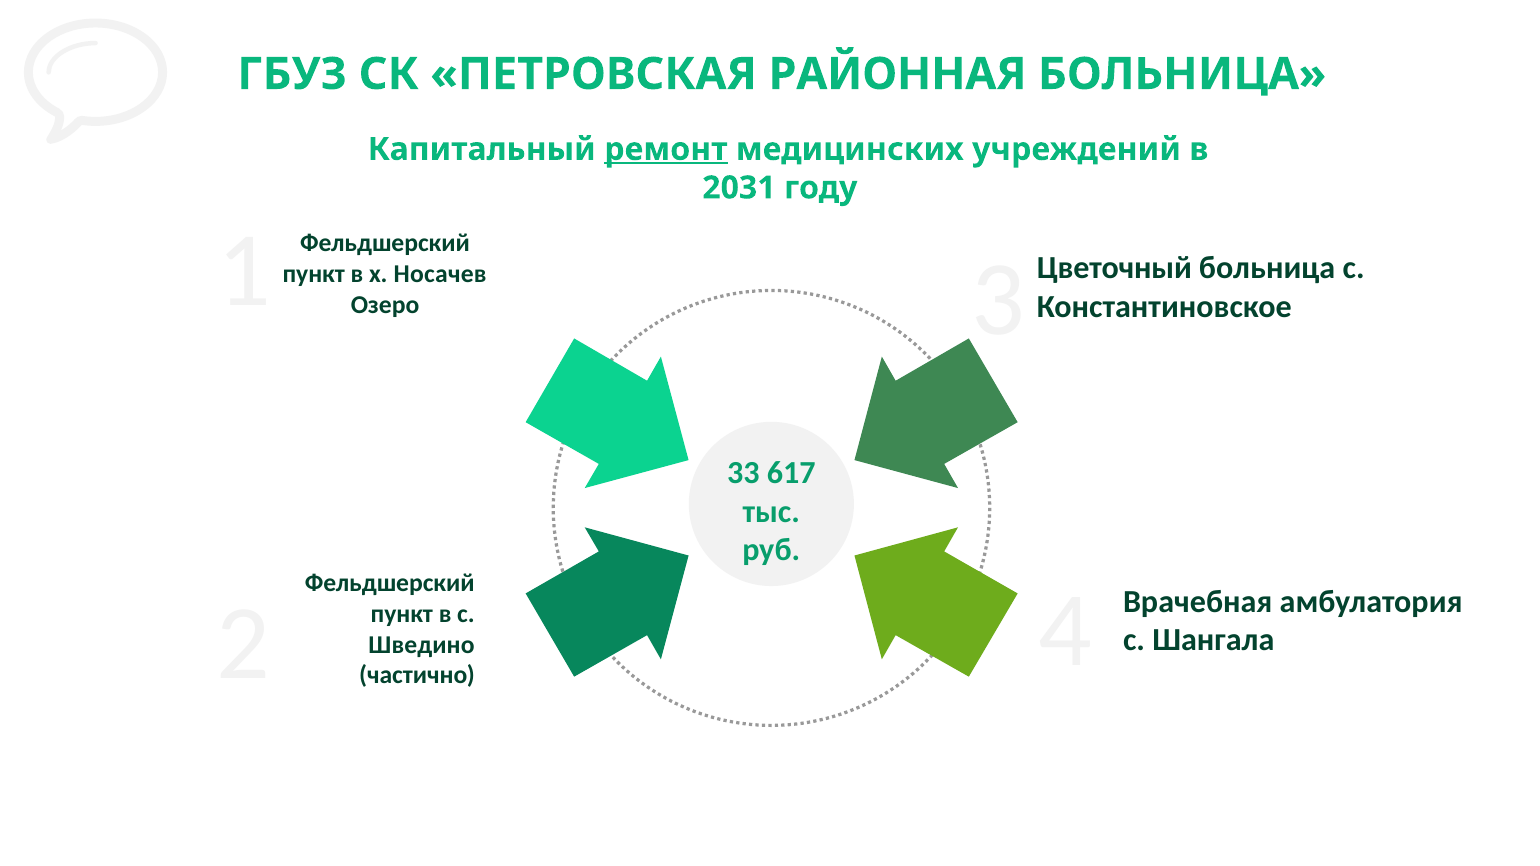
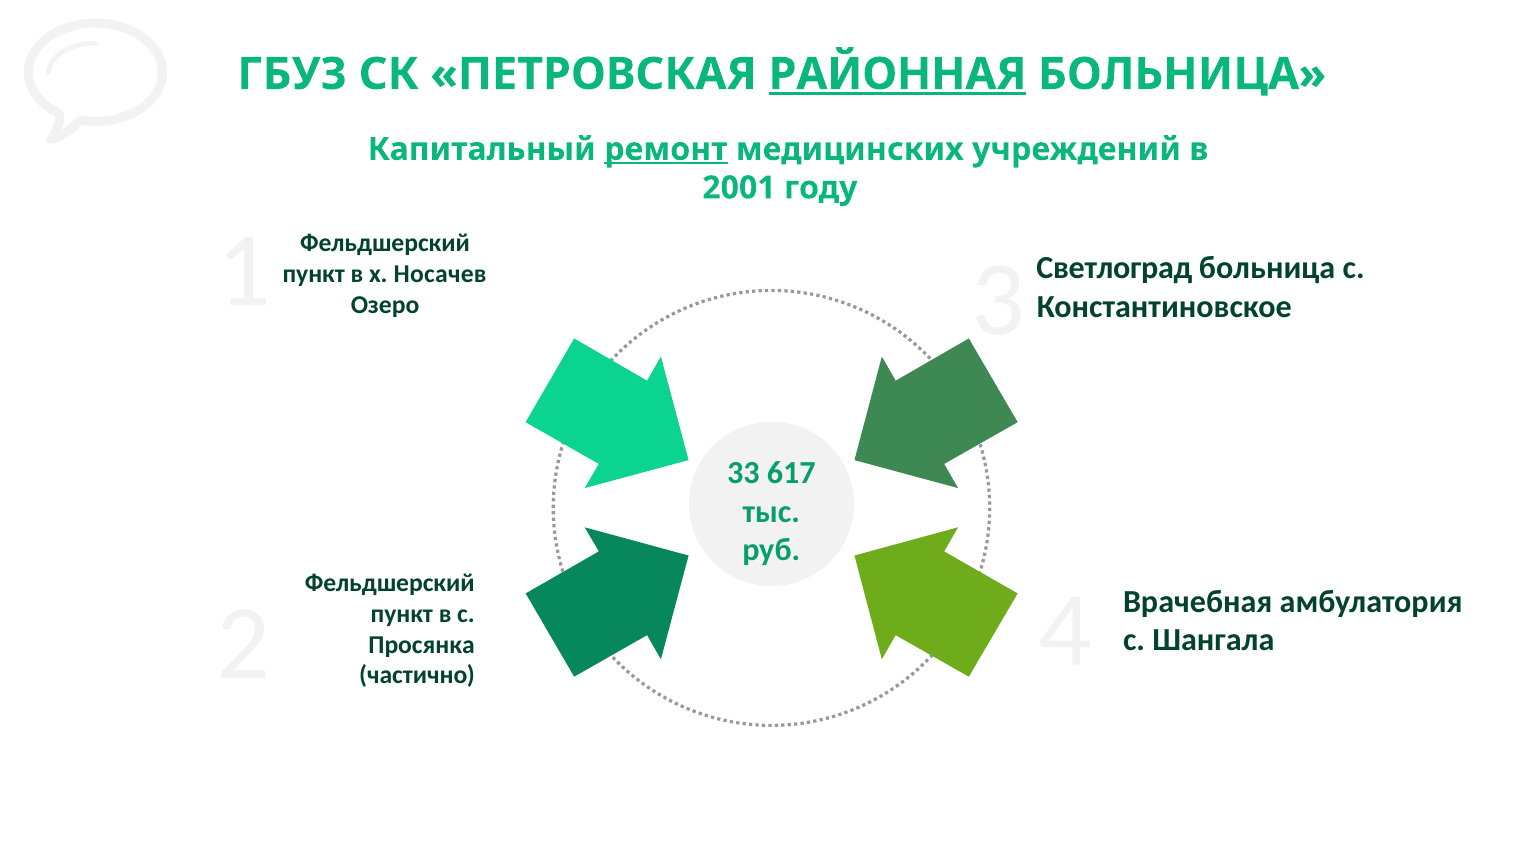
РАЙОННАЯ underline: none -> present
2031: 2031 -> 2001
Цветочный: Цветочный -> Светлоград
Шведино: Шведино -> Просянка
